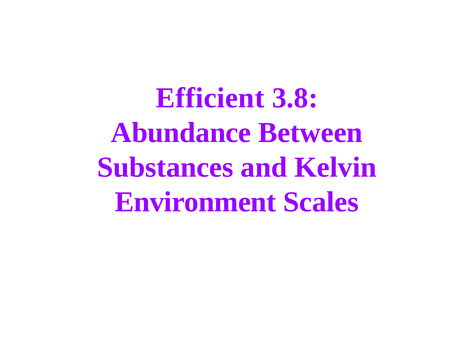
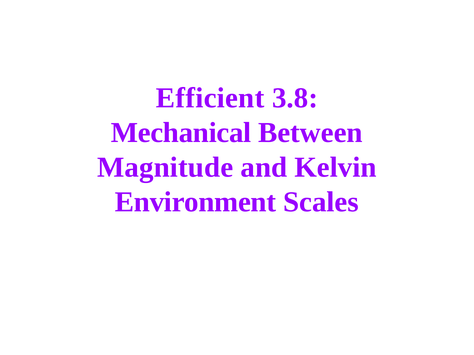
Abundance: Abundance -> Mechanical
Substances: Substances -> Magnitude
